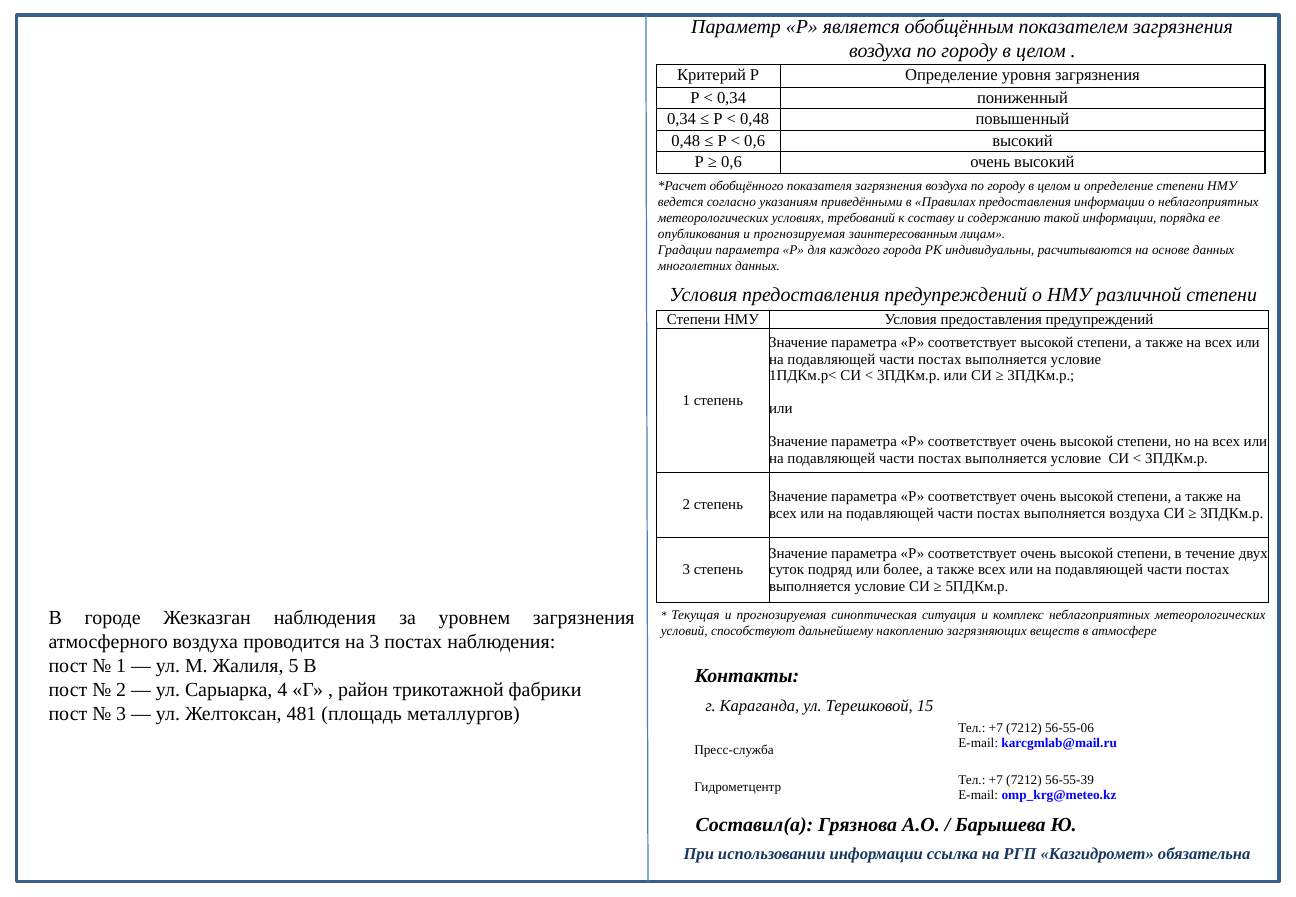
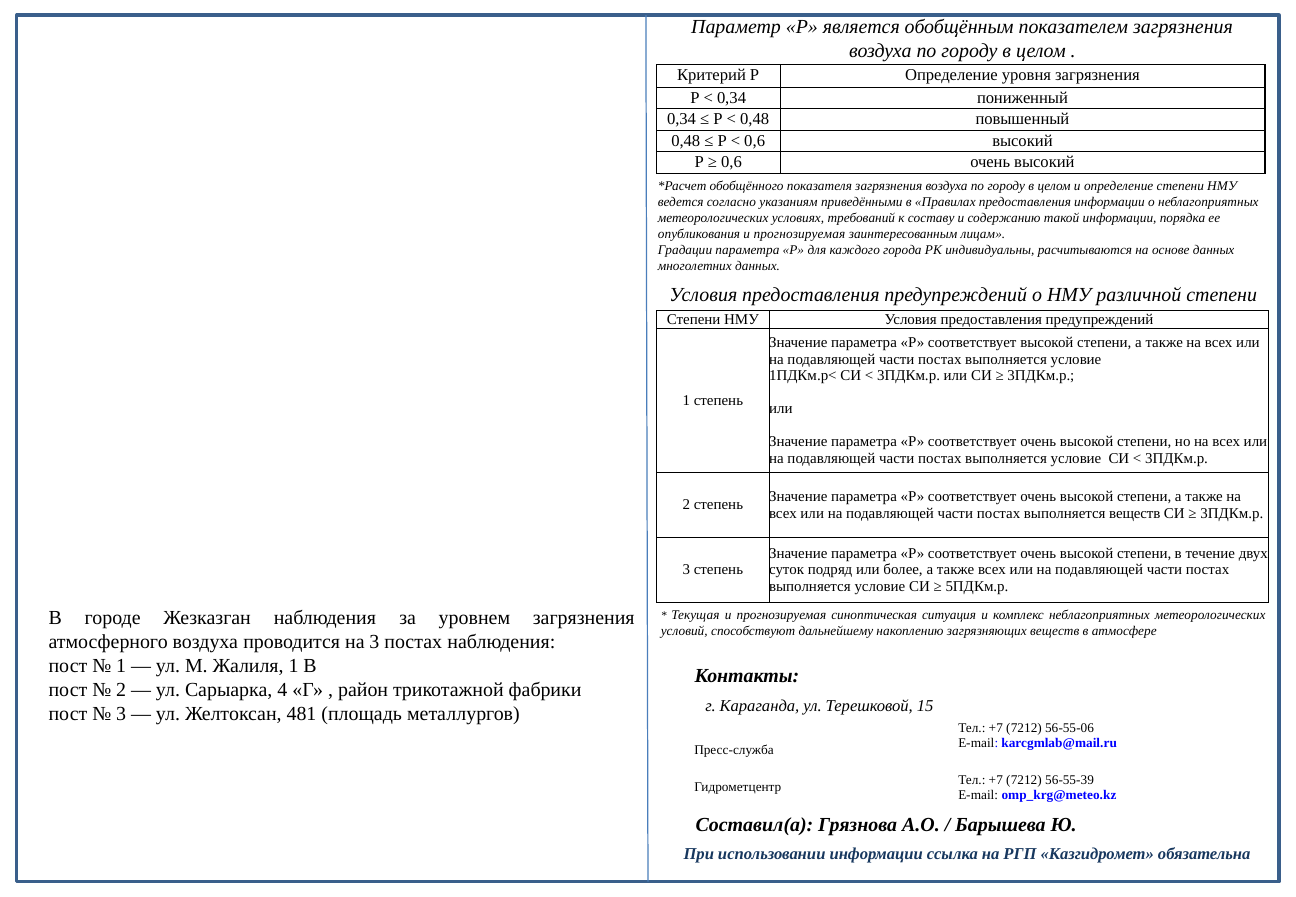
выполняется воздуха: воздуха -> веществ
Жалиля 5: 5 -> 1
